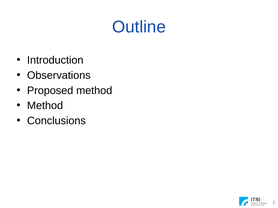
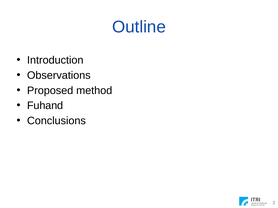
Method at (45, 106): Method -> Fuhand
